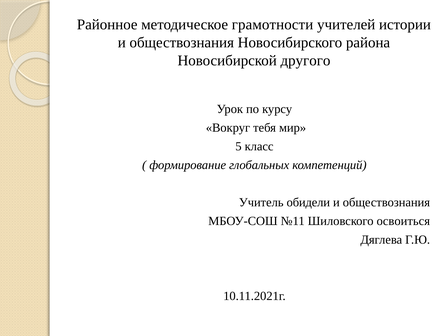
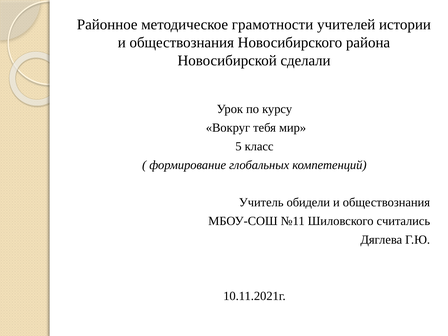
другого: другого -> сделали
освоиться: освоиться -> считались
